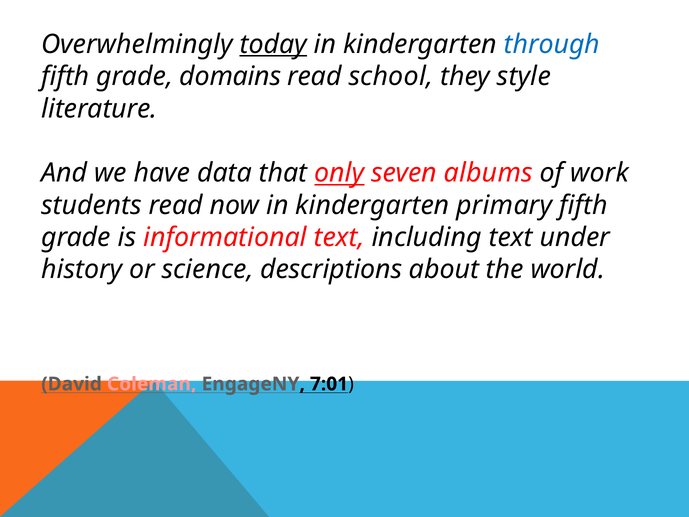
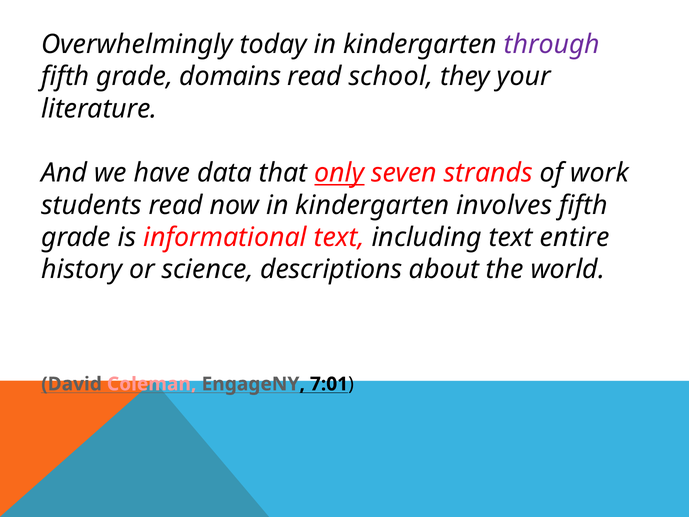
today underline: present -> none
through colour: blue -> purple
style: style -> your
albums: albums -> strands
primary: primary -> involves
under: under -> entire
